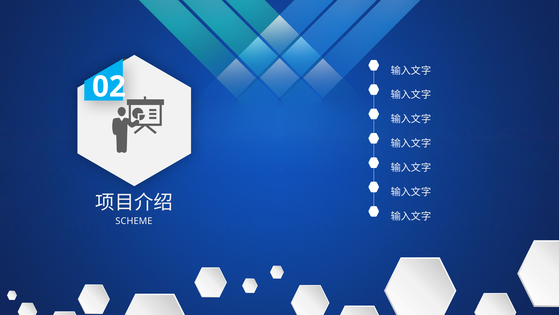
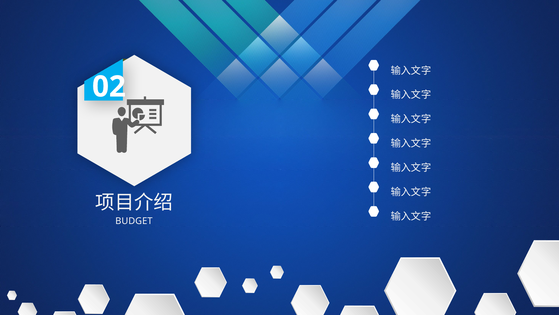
SCHEME: SCHEME -> BUDGET
